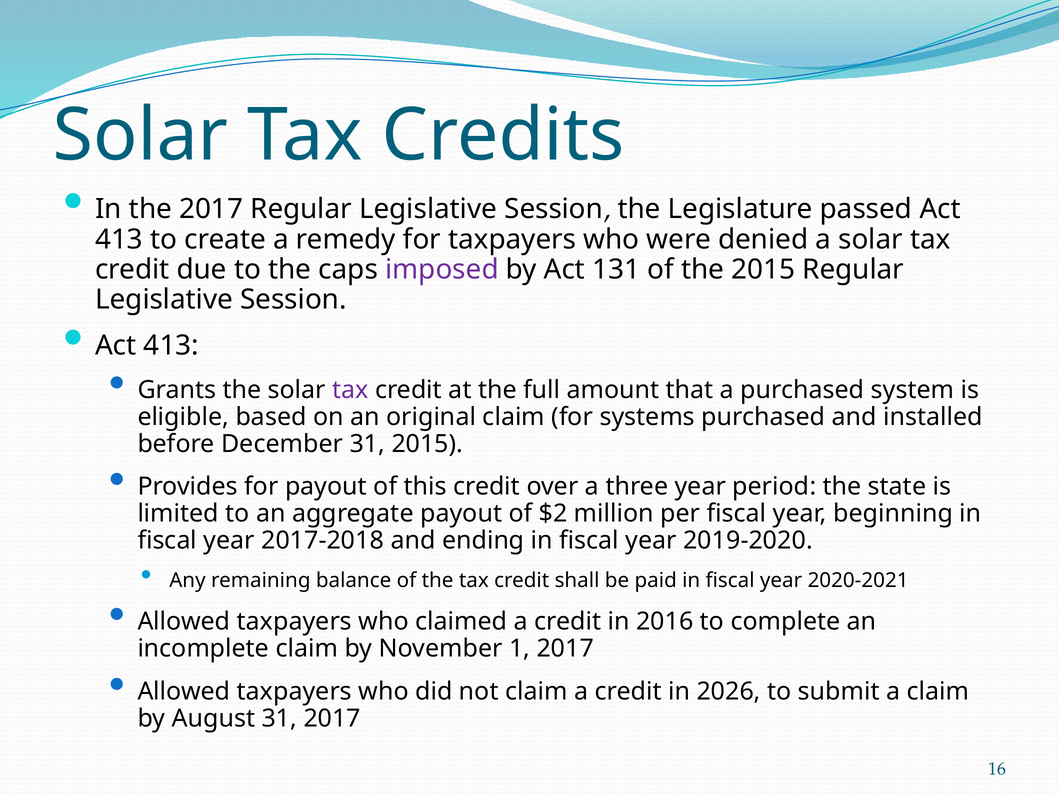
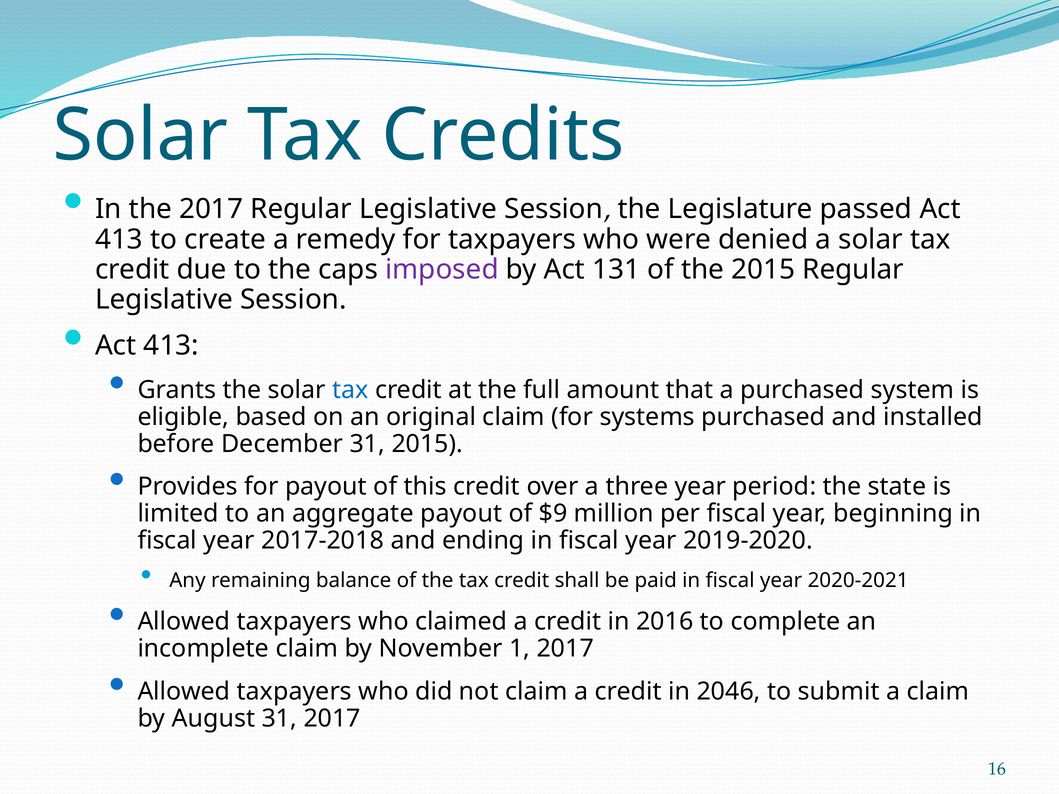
tax at (350, 390) colour: purple -> blue
$2: $2 -> $9
2026: 2026 -> 2046
